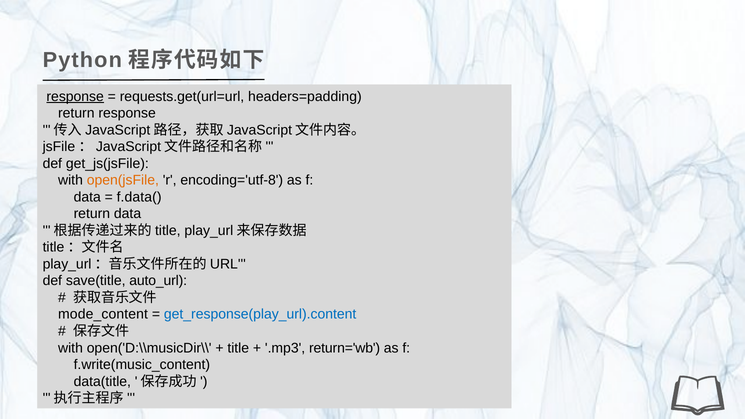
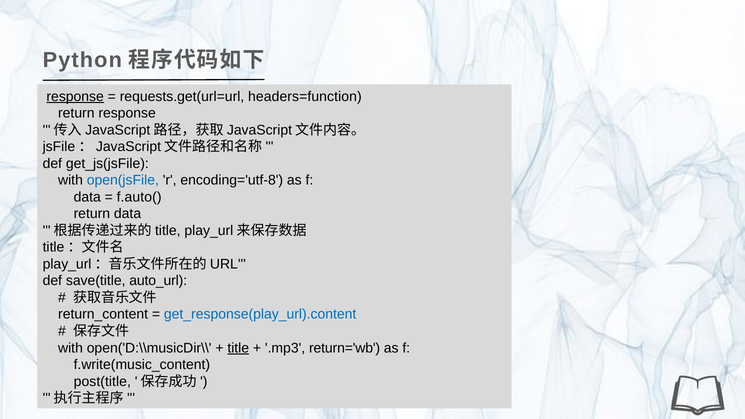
headers=padding: headers=padding -> headers=function
open(jsFile colour: orange -> blue
f.data(: f.data( -> f.auto(
mode_content: mode_content -> return_content
title underline: none -> present
data(title: data(title -> post(title
